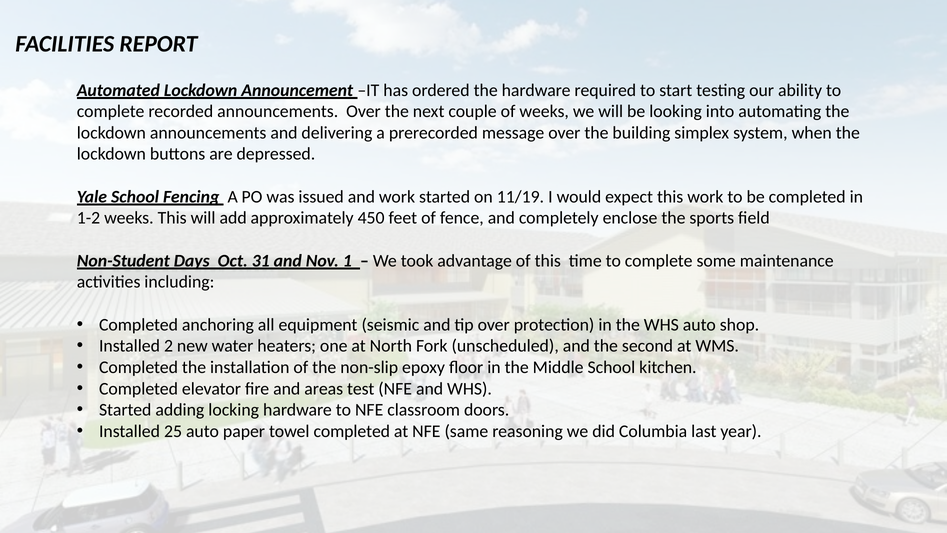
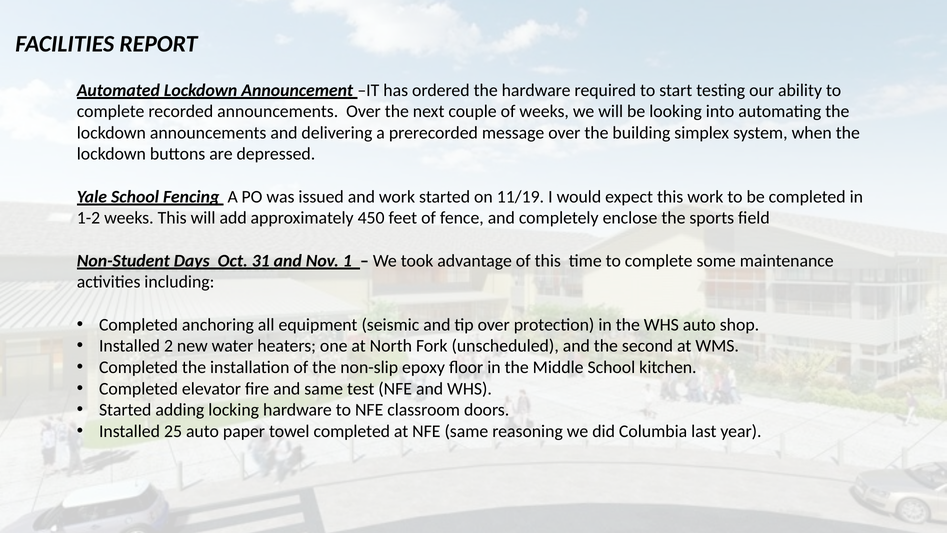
and areas: areas -> same
